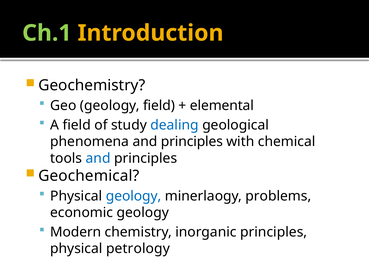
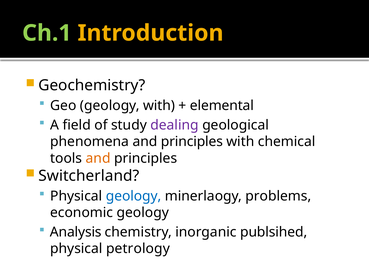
geology field: field -> with
dealing colour: blue -> purple
and at (98, 159) colour: blue -> orange
Geochemical: Geochemical -> Switcherland
Modern: Modern -> Analysis
inorganic principles: principles -> publsihed
